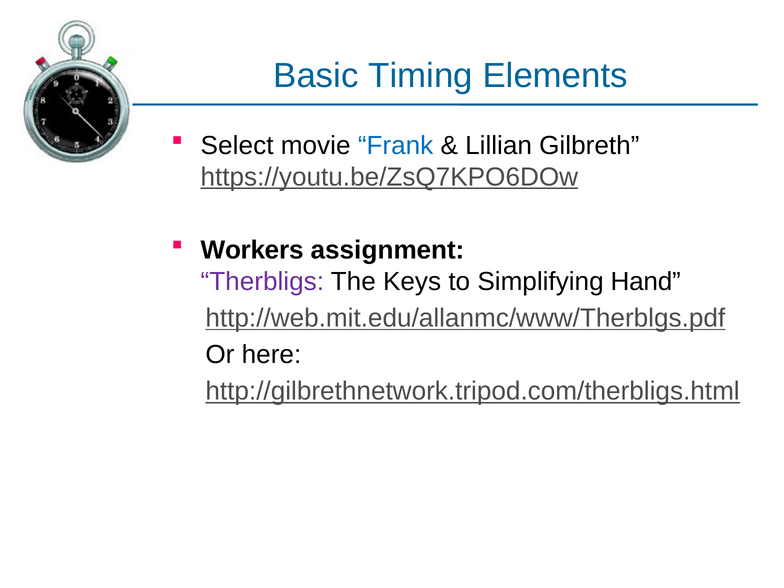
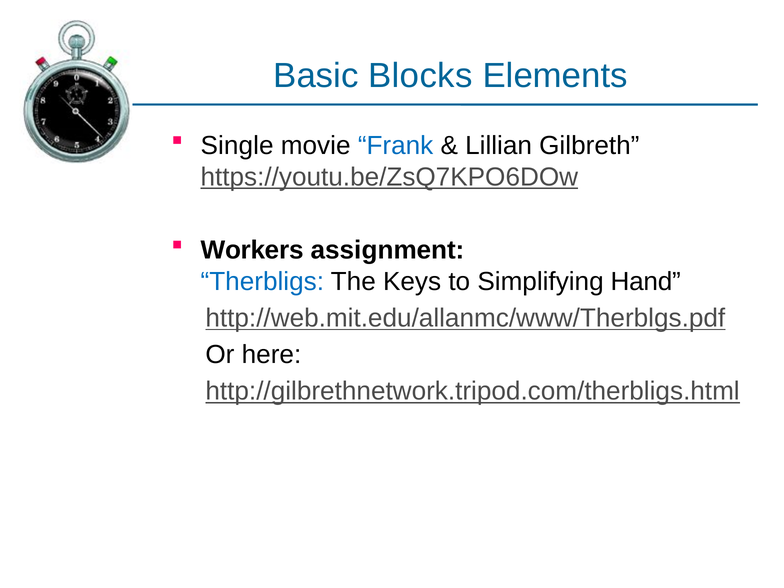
Timing: Timing -> Blocks
Select: Select -> Single
Therbligs colour: purple -> blue
